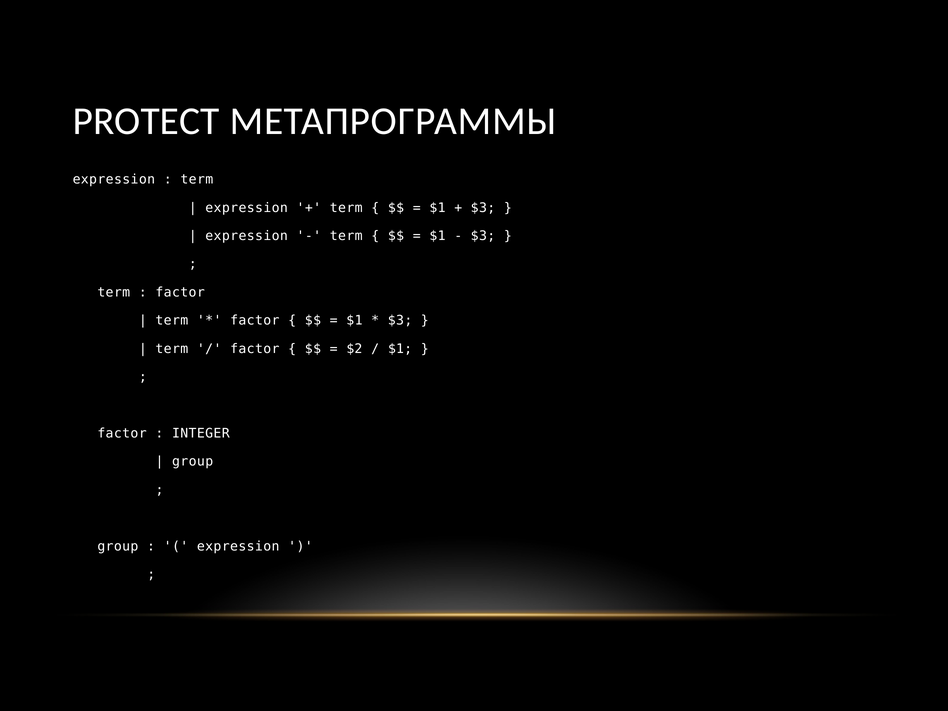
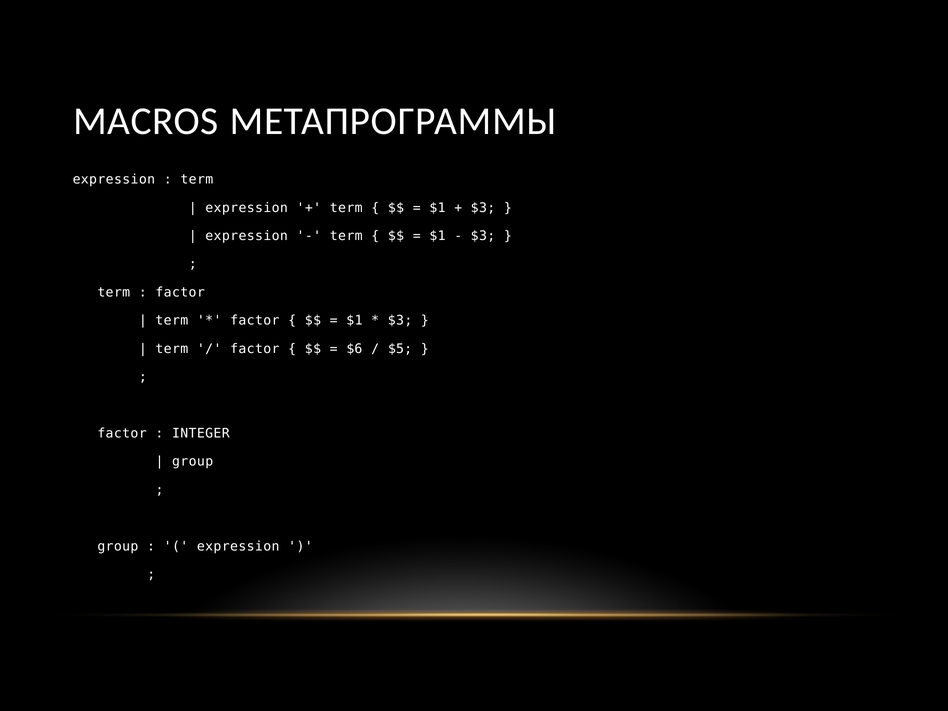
PROTECT: PROTECT -> MACROS
$2: $2 -> $6
$1 at (400, 349): $1 -> $5
